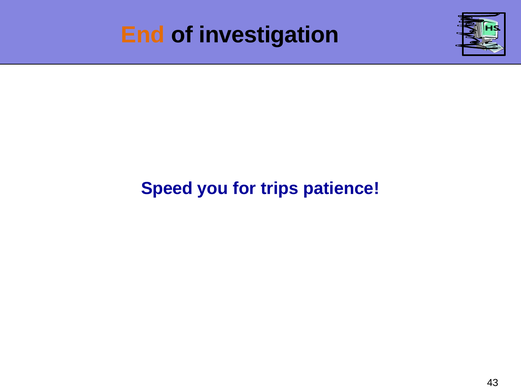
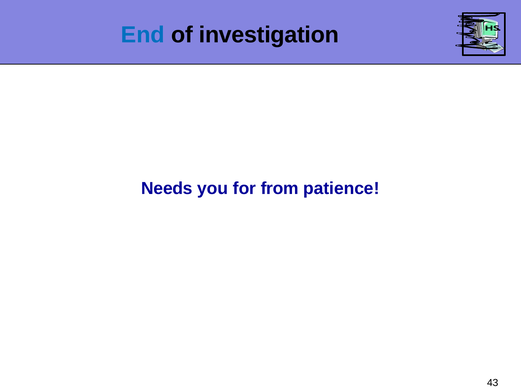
End colour: orange -> blue
Speed: Speed -> Needs
trips: trips -> from
